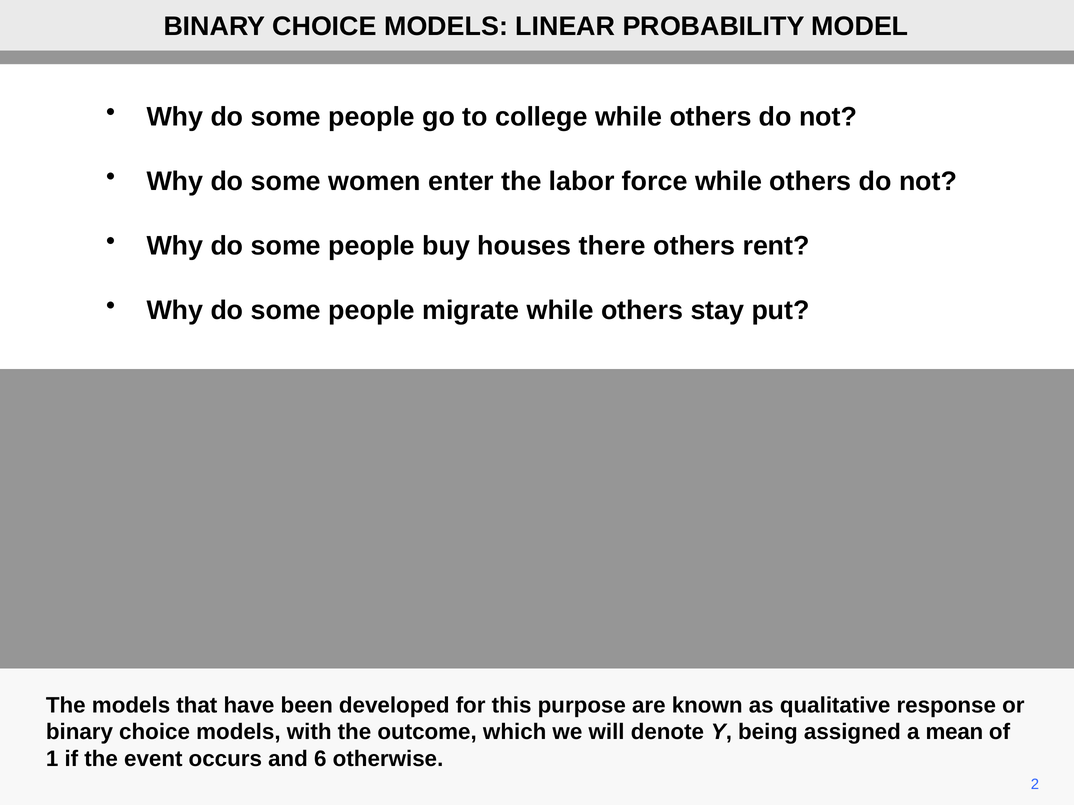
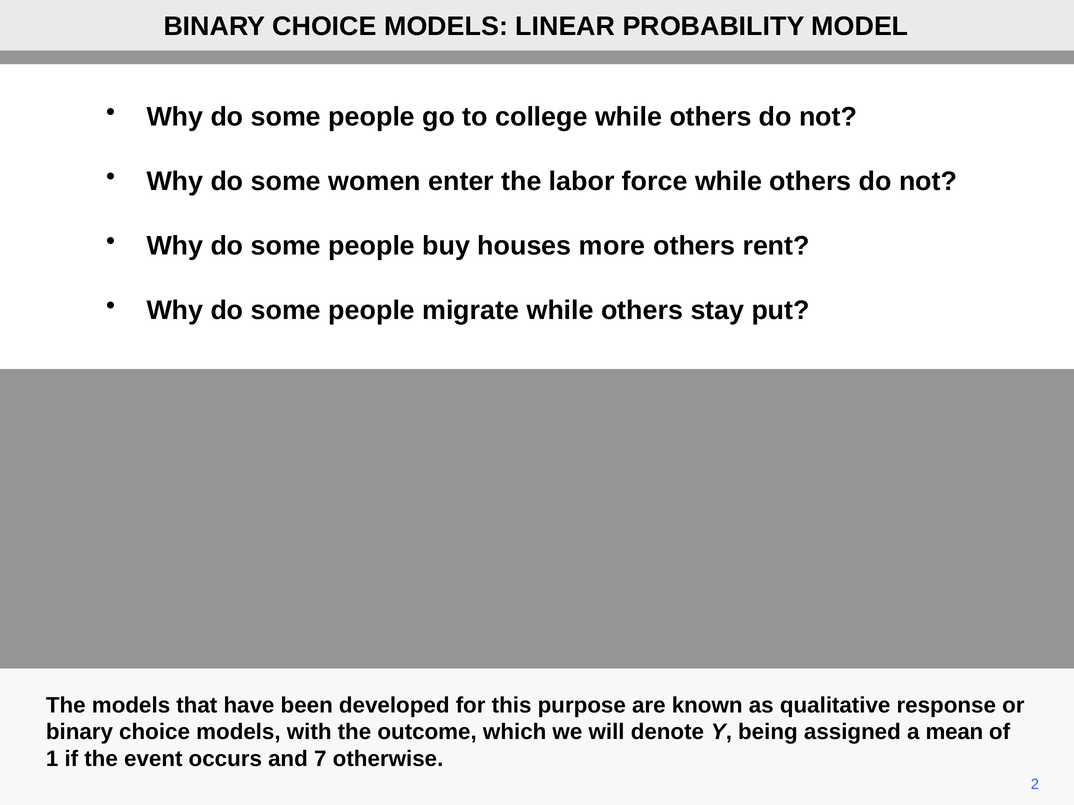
there: there -> more
6: 6 -> 7
